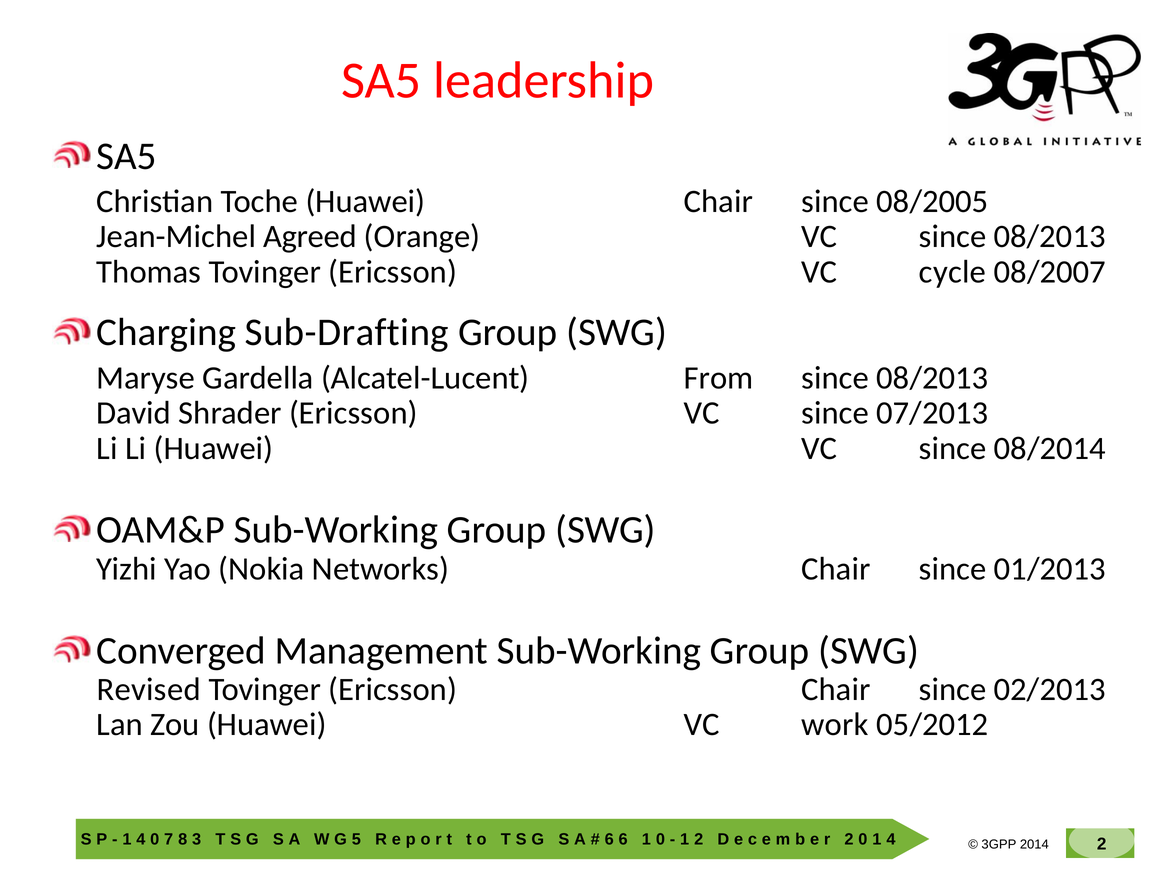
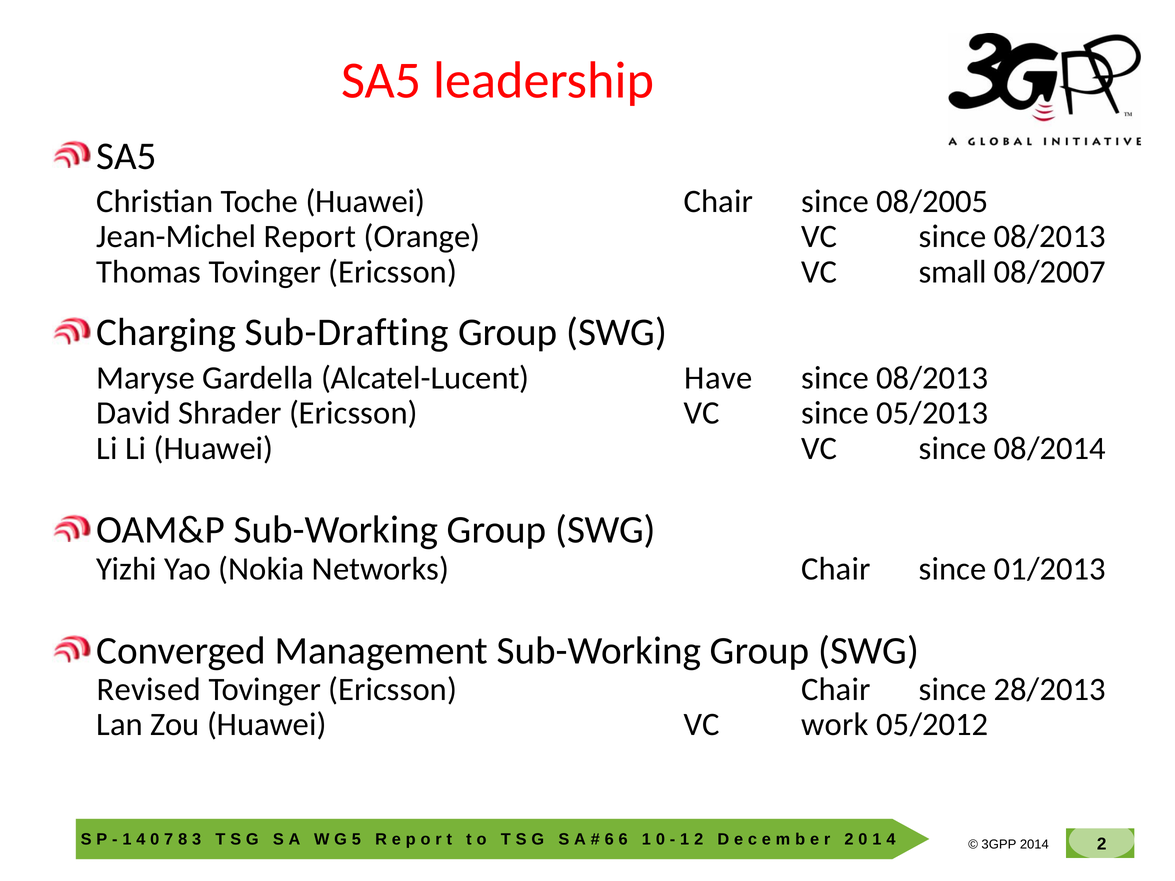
Agreed: Agreed -> Report
cycle: cycle -> small
From: From -> Have
07/2013: 07/2013 -> 05/2013
02/2013: 02/2013 -> 28/2013
